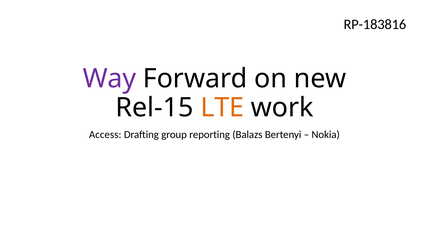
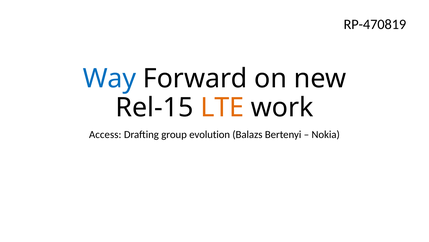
RP-183816: RP-183816 -> RP-470819
Way colour: purple -> blue
reporting: reporting -> evolution
